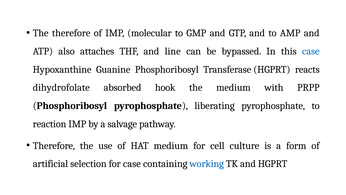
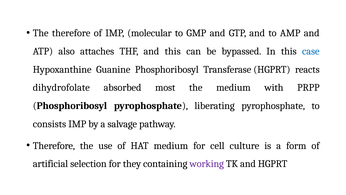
and line: line -> this
hook: hook -> most
reaction: reaction -> consists
for case: case -> they
working colour: blue -> purple
